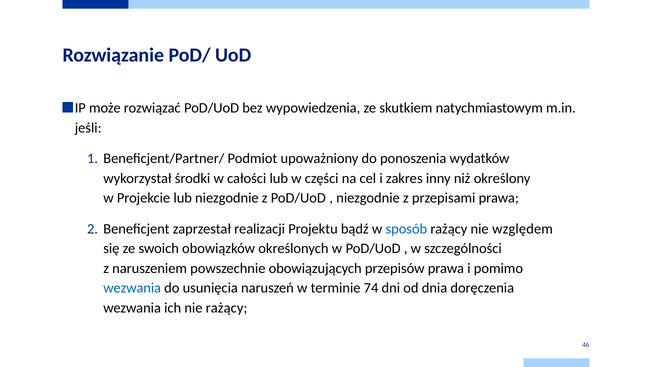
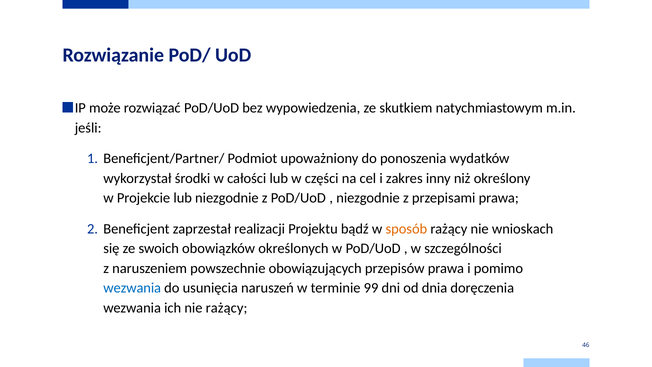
sposób colour: blue -> orange
względem: względem -> wnioskach
74: 74 -> 99
